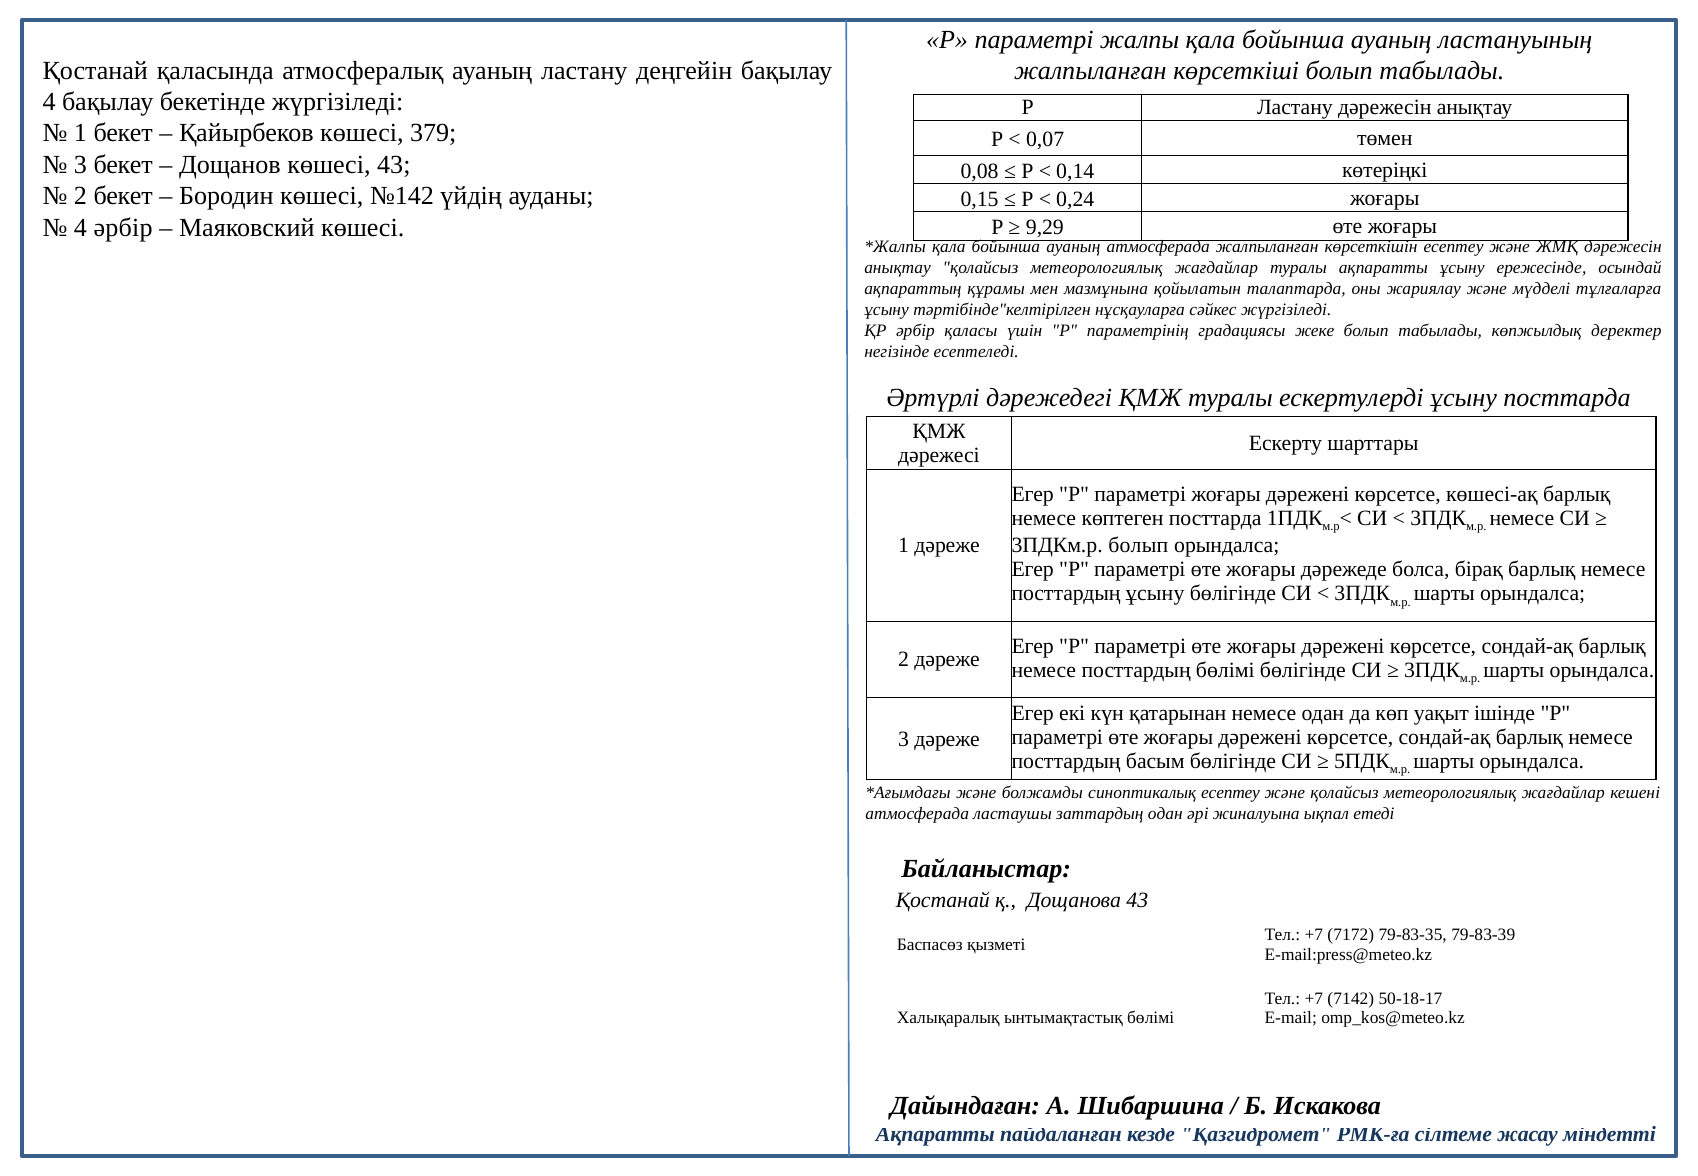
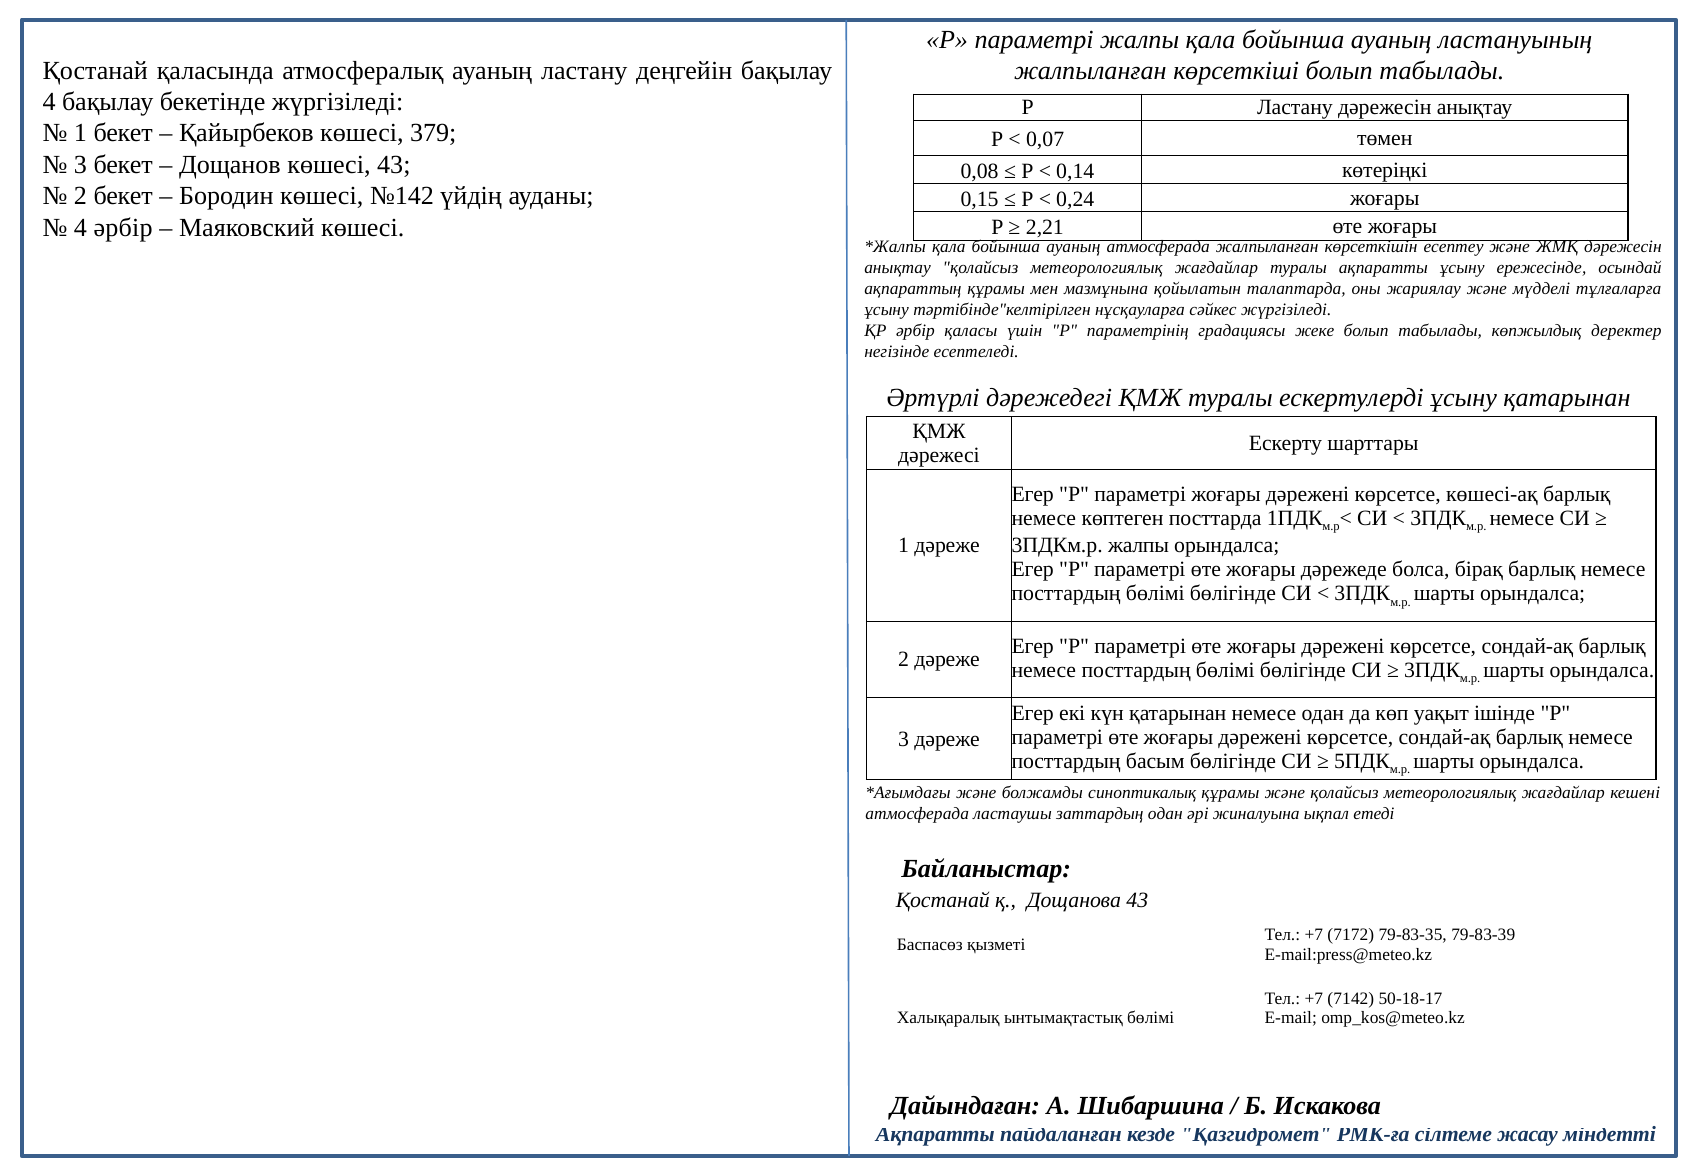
9,29: 9,29 -> 2,21
ұсыну посттарда: посттарда -> қатарынан
3ПДКм.р болып: болып -> жалпы
ұсыну at (1155, 593): ұсыну -> бөлімі
синоптикалық есептеу: есептеу -> құрамы
